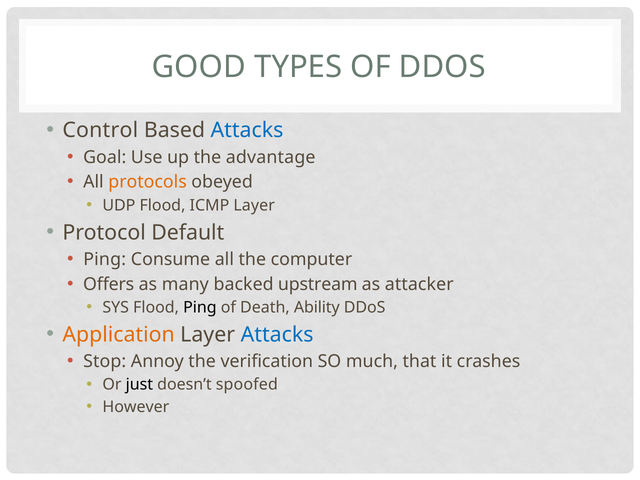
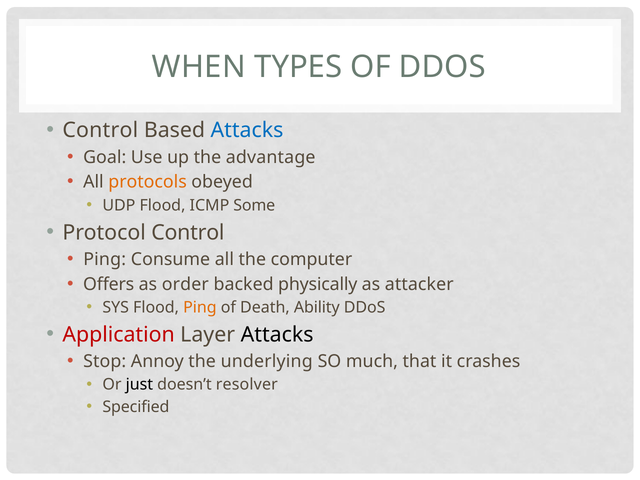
GOOD: GOOD -> WHEN
ICMP Layer: Layer -> Some
Protocol Default: Default -> Control
many: many -> order
upstream: upstream -> physically
Ping at (200, 307) colour: black -> orange
Application colour: orange -> red
Attacks at (277, 335) colour: blue -> black
verification: verification -> underlying
spoofed: spoofed -> resolver
However: However -> Specified
